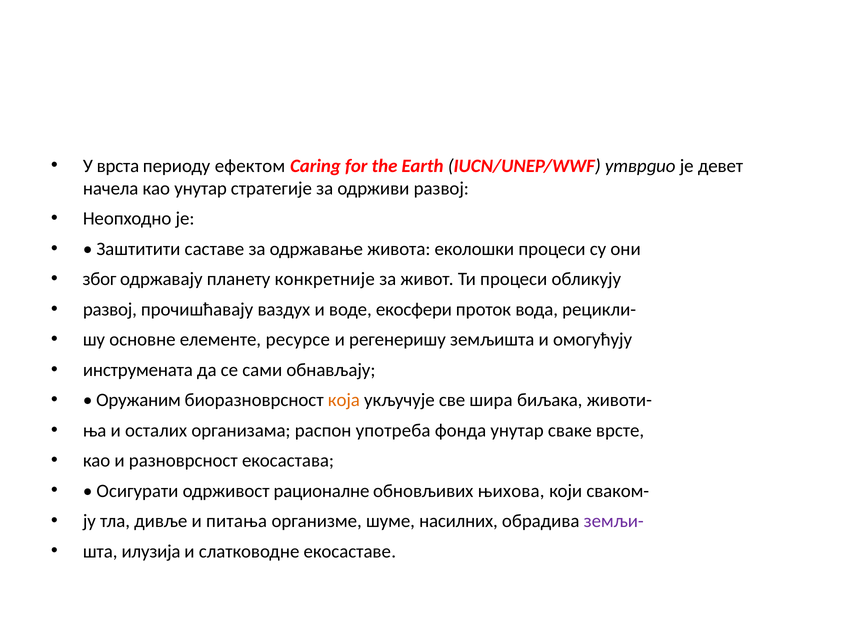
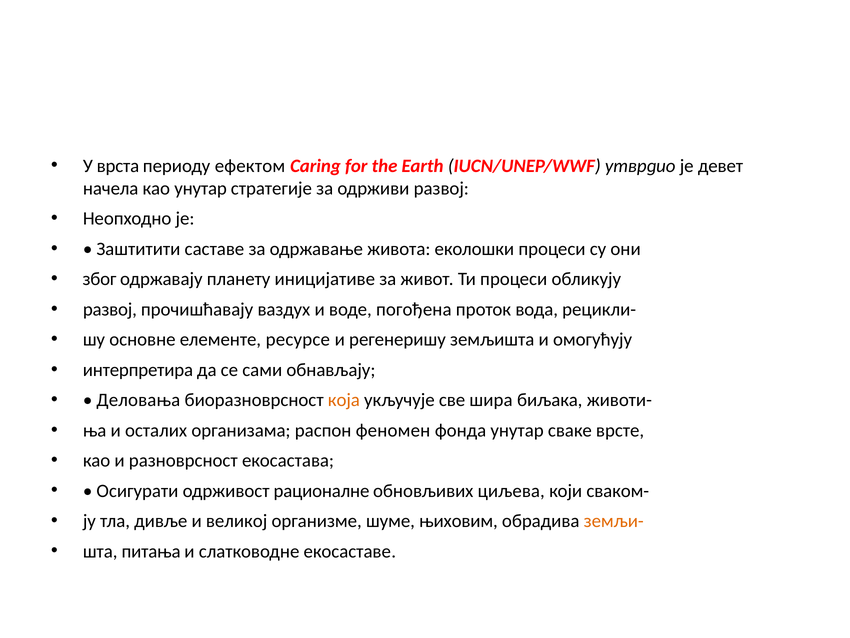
конкретније: конкретније -> иницијативе
екосфери: екосфери -> погођена
инструмената: инструмената -> интерпретира
Оружаним: Оружаним -> Деловања
употреба: употреба -> феномен
њихова: њихова -> циљева
питања: питања -> великој
насилних: насилних -> њиховим
земљи- colour: purple -> orange
илузија: илузија -> питања
